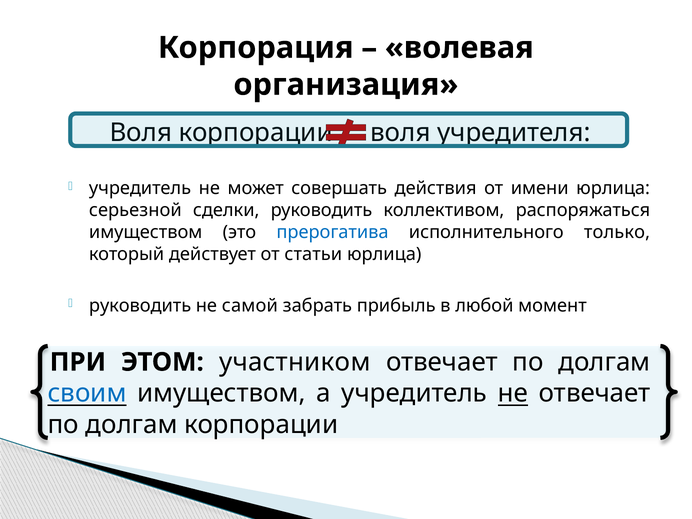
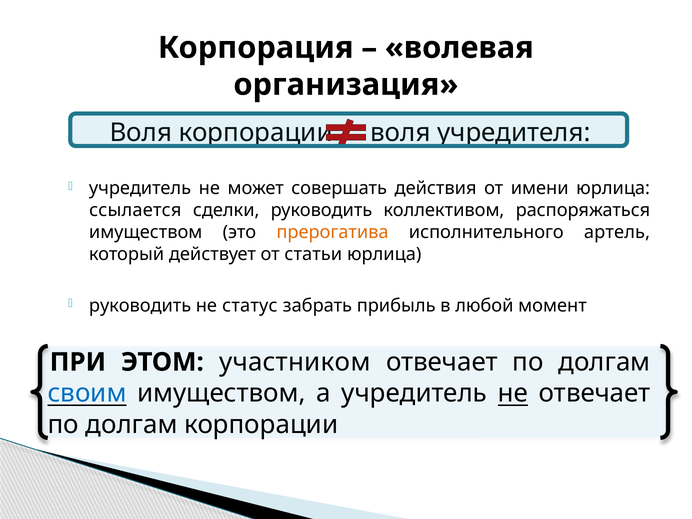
серьезной: серьезной -> ссылается
прерогатива colour: blue -> orange
только: только -> артель
самой: самой -> статус
